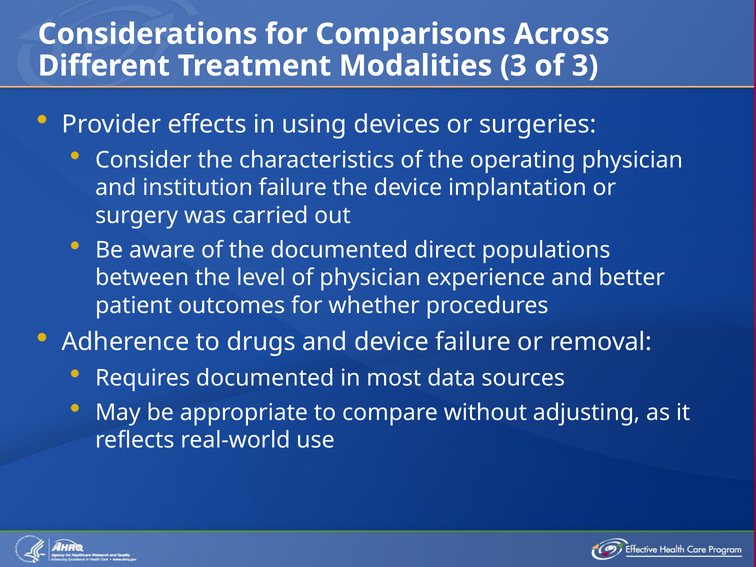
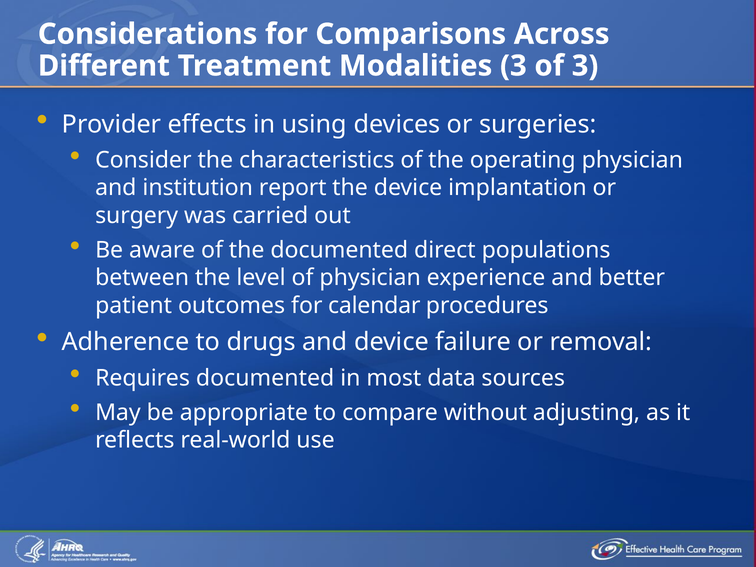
institution failure: failure -> report
whether: whether -> calendar
